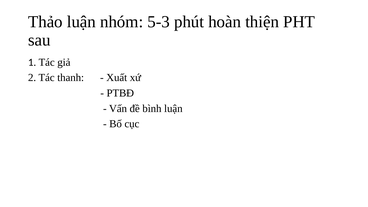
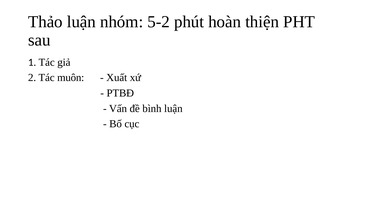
5-3: 5-3 -> 5-2
thanh: thanh -> muôn
